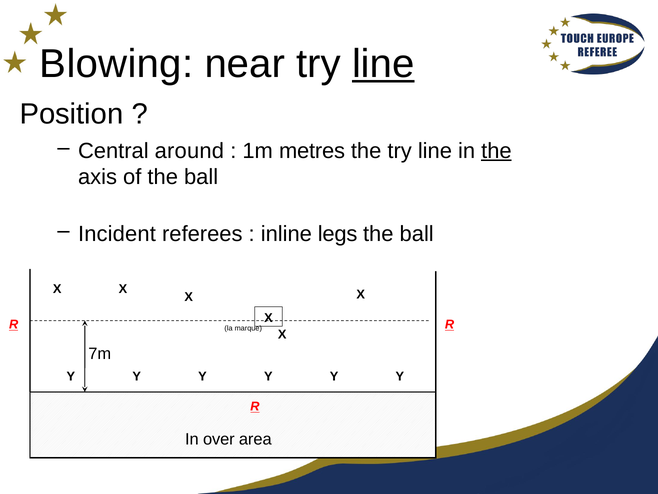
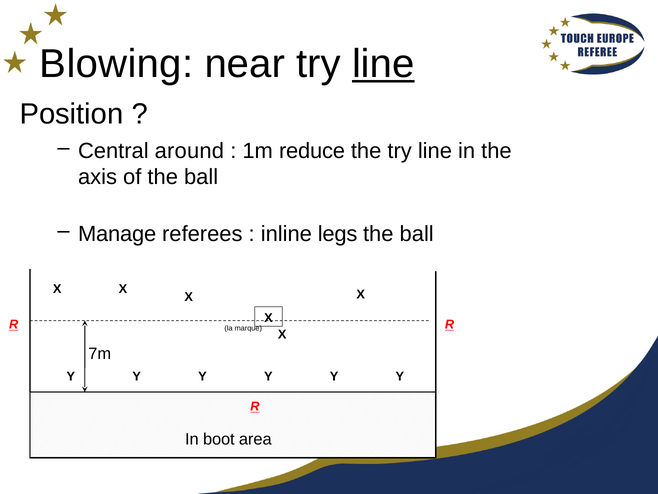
metres: metres -> reduce
the at (496, 151) underline: present -> none
Incident: Incident -> Manage
over: over -> boot
